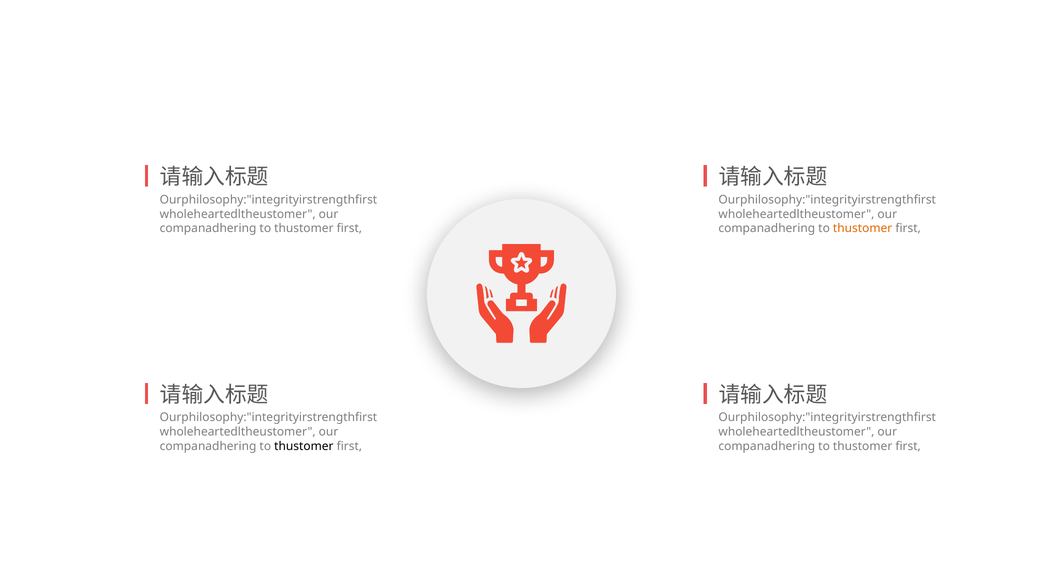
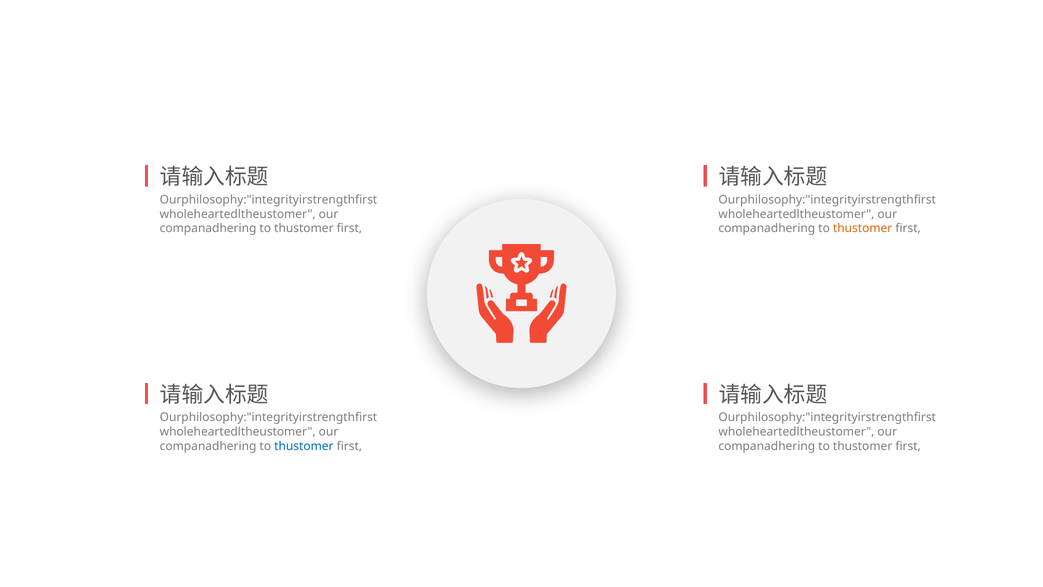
thustomer at (304, 446) colour: black -> blue
